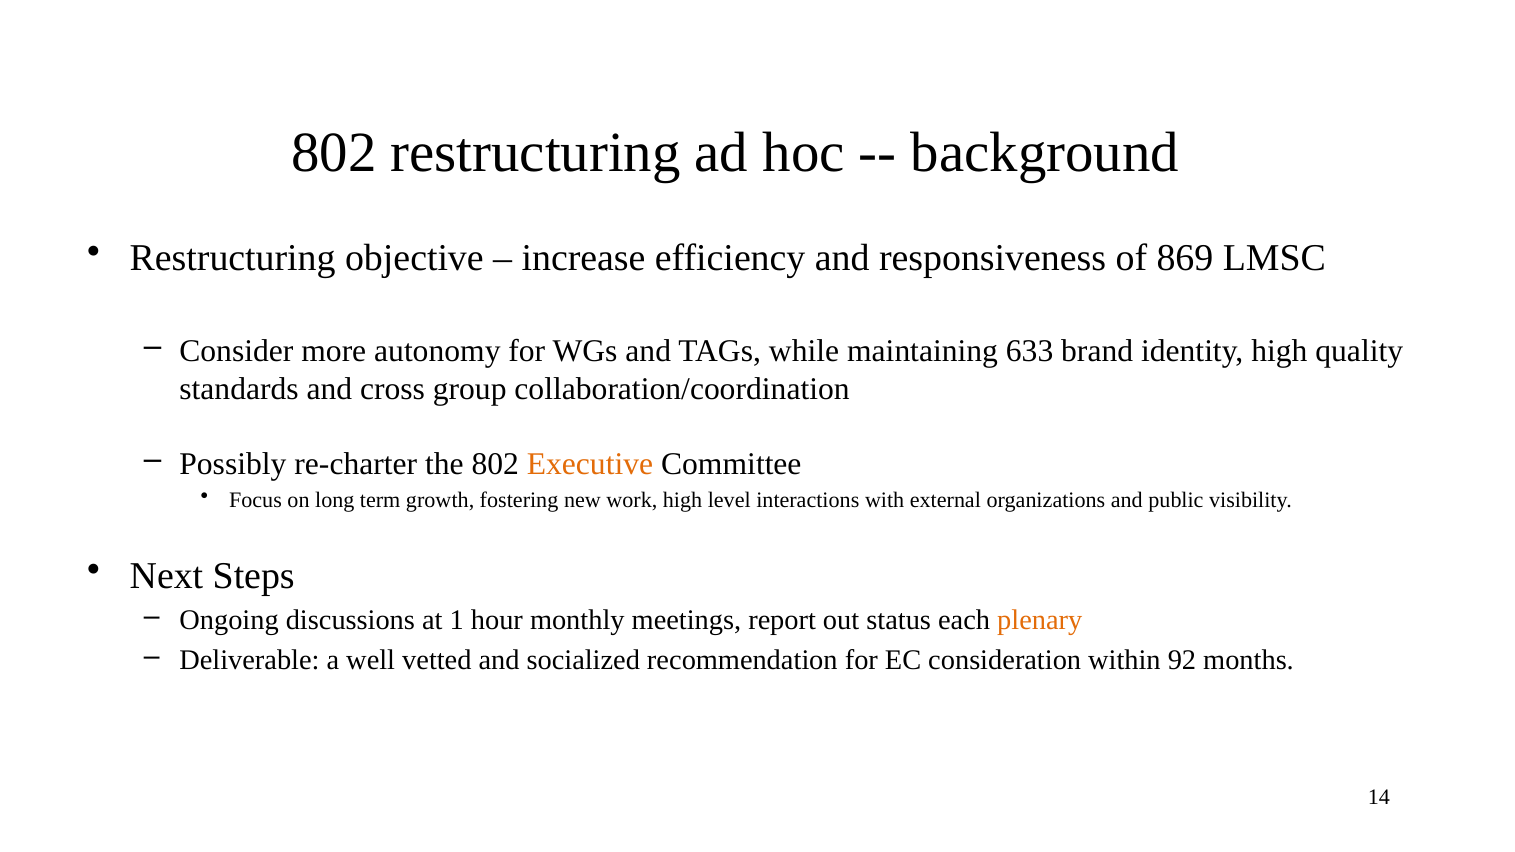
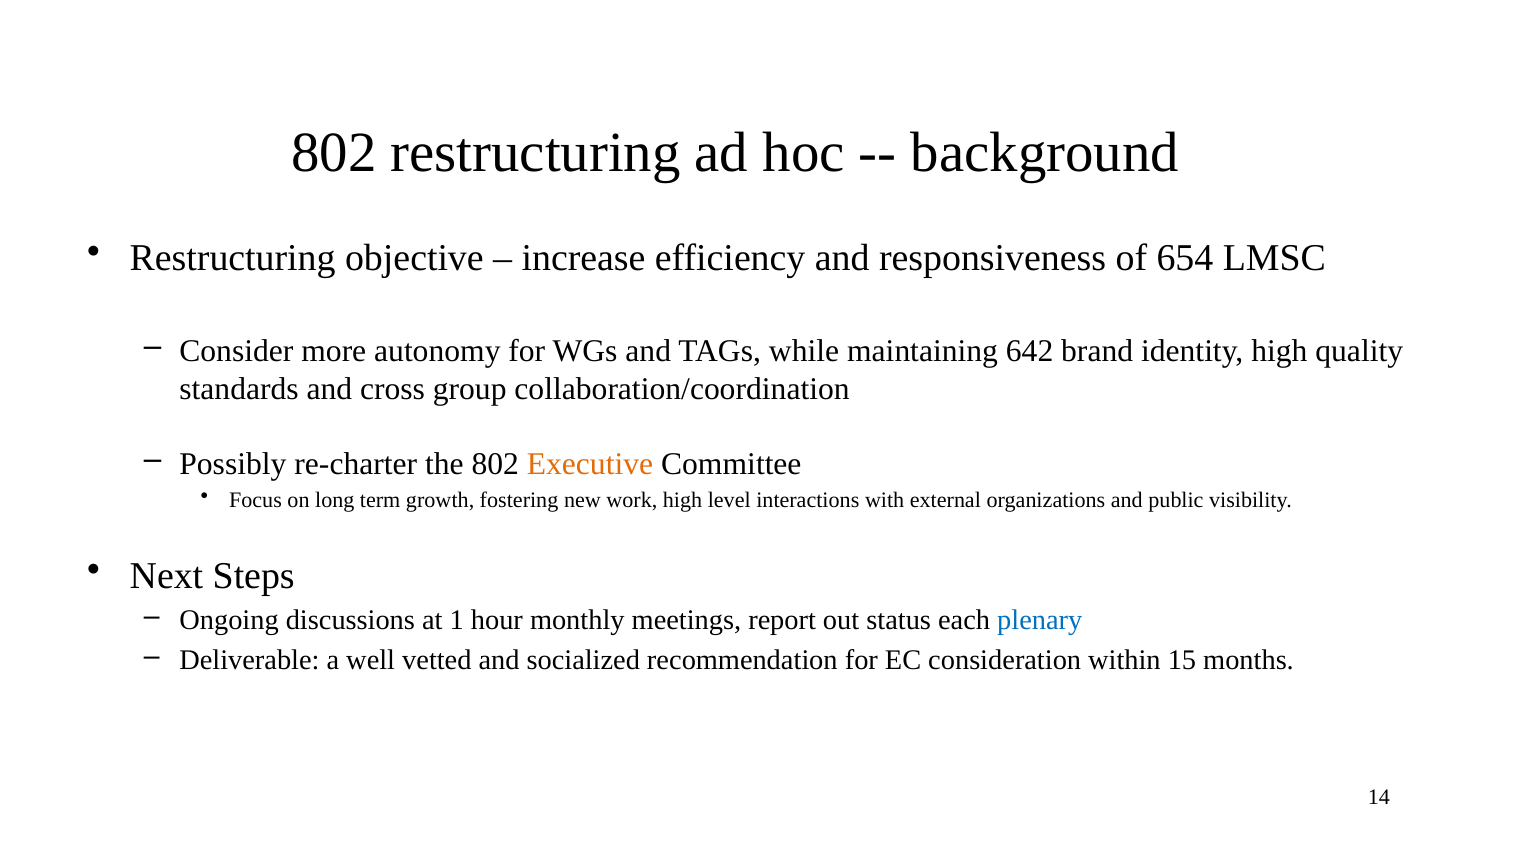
869: 869 -> 654
633: 633 -> 642
plenary colour: orange -> blue
92: 92 -> 15
